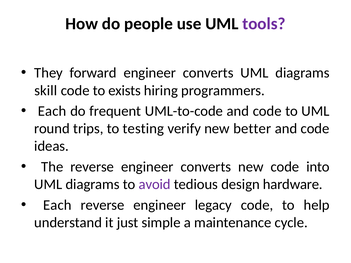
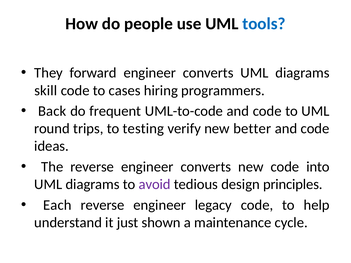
tools colour: purple -> blue
exists: exists -> cases
Each at (52, 111): Each -> Back
hardware: hardware -> principles
simple: simple -> shown
